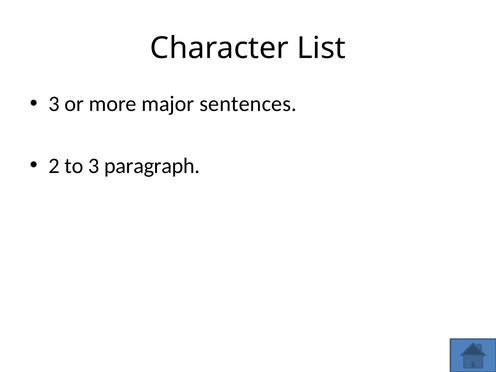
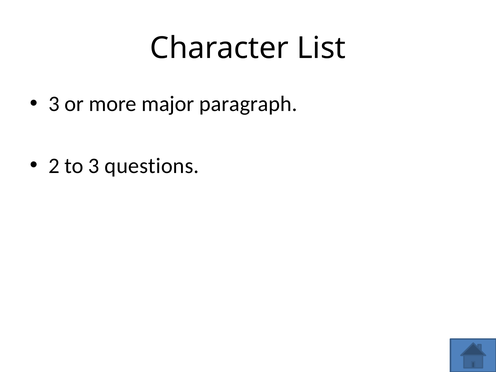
sentences: sentences -> paragraph
paragraph: paragraph -> questions
